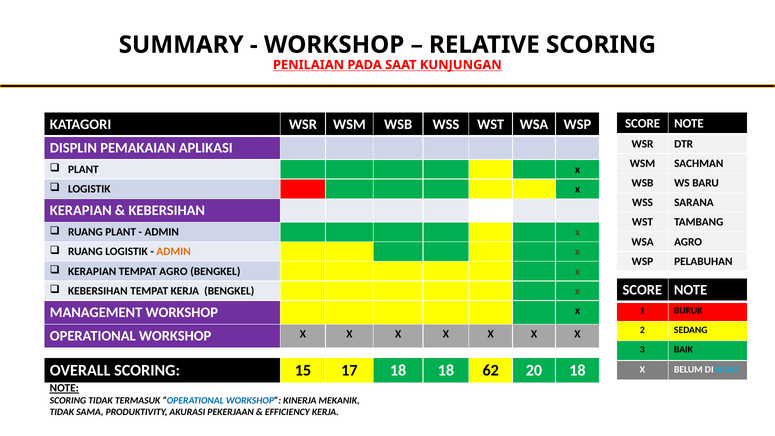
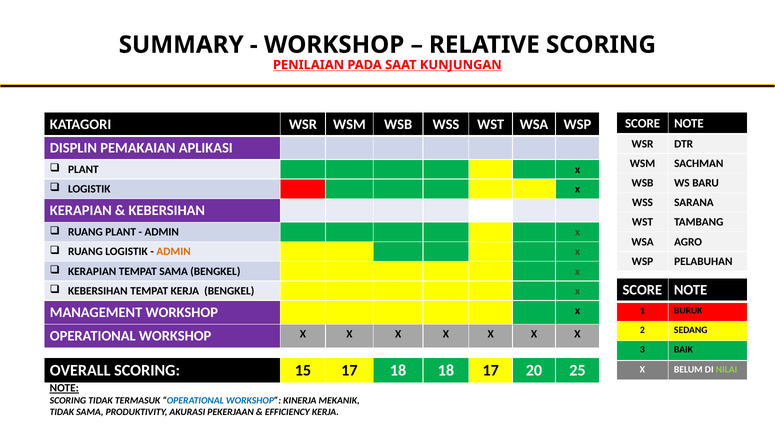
TEMPAT AGRO: AGRO -> SAMA
18 62: 62 -> 17
20 18: 18 -> 25
NILAI colour: light blue -> light green
